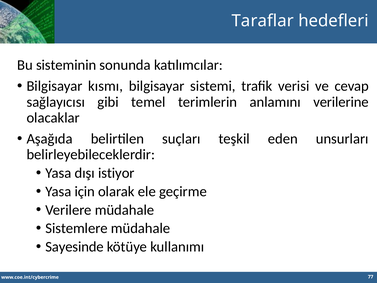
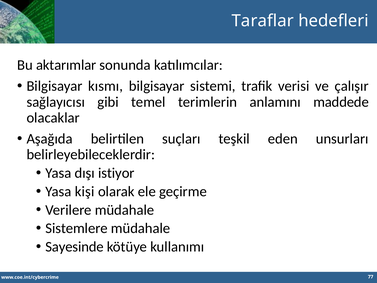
sisteminin: sisteminin -> aktarımlar
cevap: cevap -> çalışır
verilerine: verilerine -> maddede
için: için -> kişi
